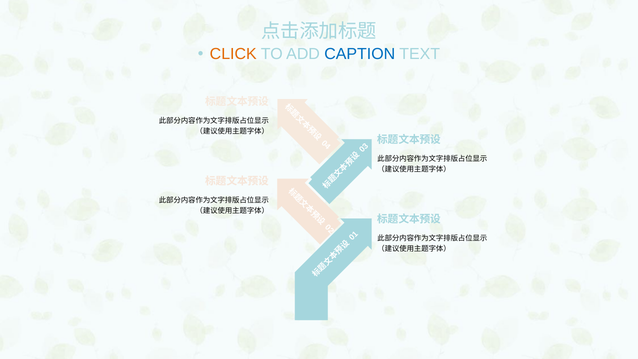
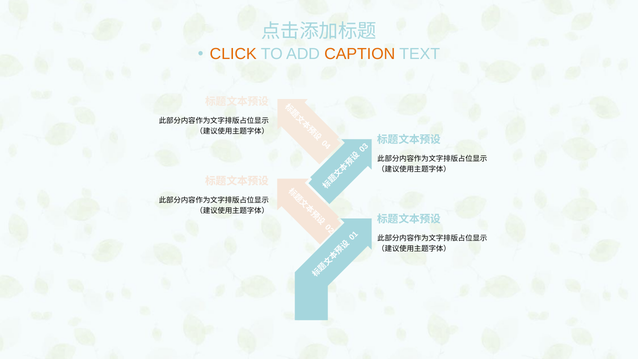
CAPTION colour: blue -> orange
